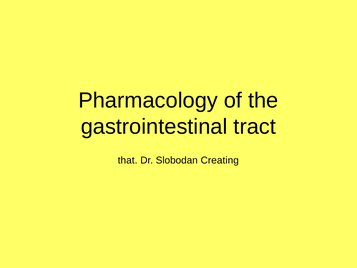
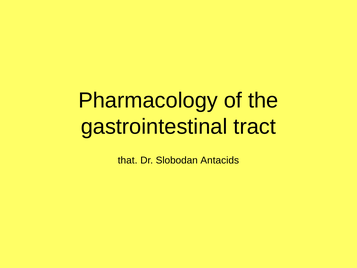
Creating: Creating -> Antacids
